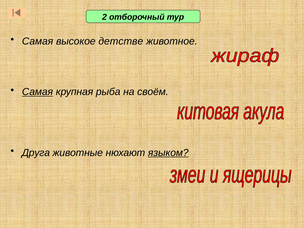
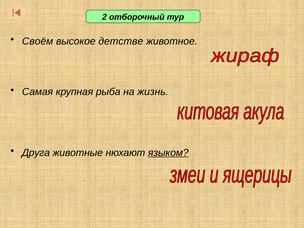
Самая at (38, 41): Самая -> Своём
Самая at (38, 92) underline: present -> none
своём: своём -> жизнь
